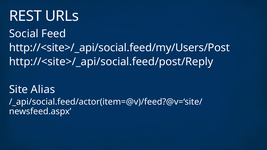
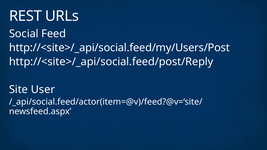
Alias: Alias -> User
